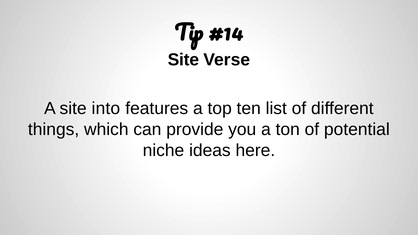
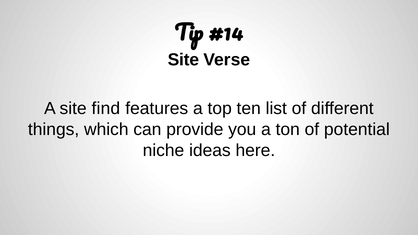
into: into -> find
